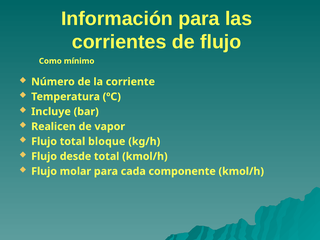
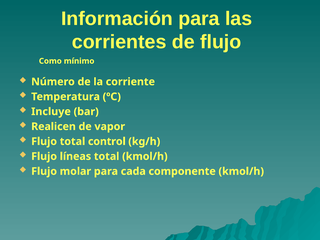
bloque: bloque -> control
desde: desde -> líneas
